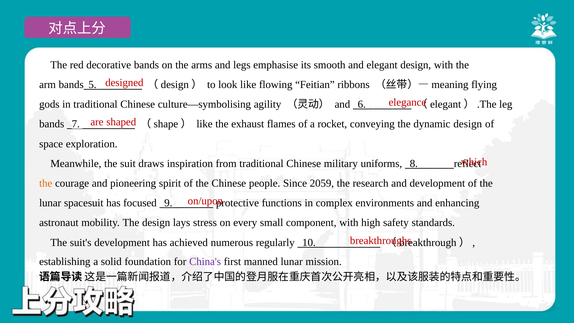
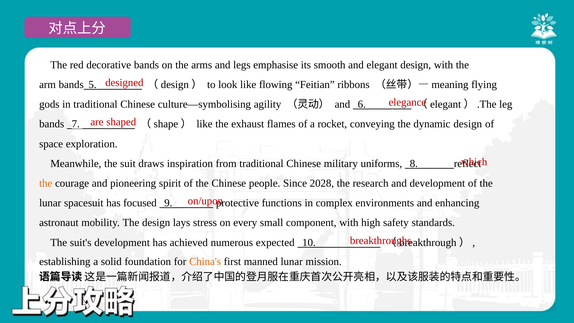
2059: 2059 -> 2028
regularly: regularly -> expected
China's colour: purple -> orange
